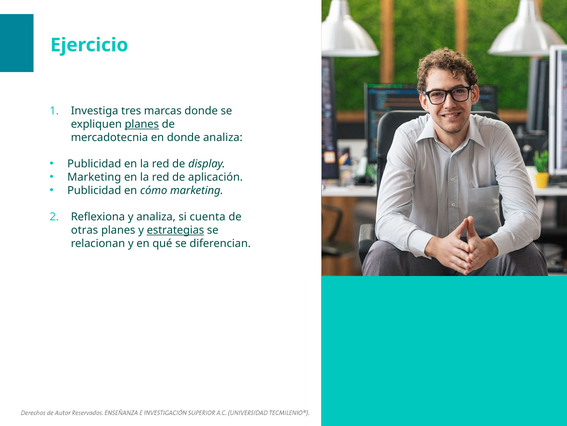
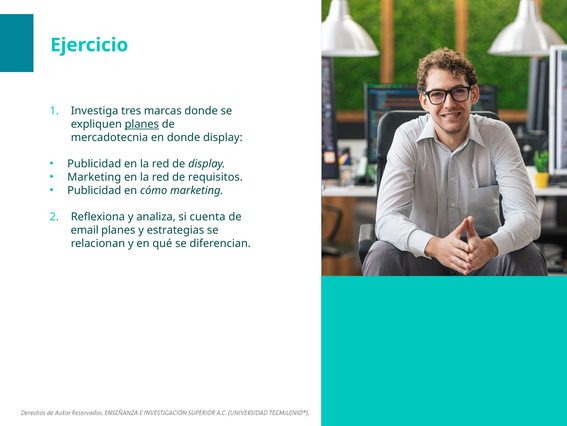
donde analiza: analiza -> display
aplicación: aplicación -> requisitos
otras: otras -> email
estrategias underline: present -> none
